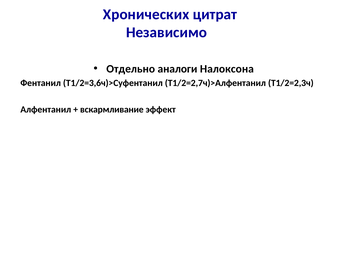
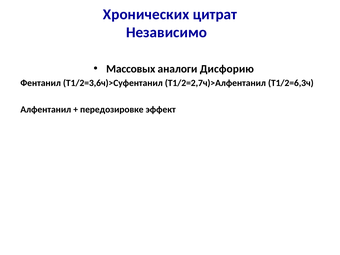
Отдельно: Отдельно -> Массовых
Налоксона: Налоксона -> Дисфорию
Т1/2=2,3ч: Т1/2=2,3ч -> Т1/2=6,3ч
вскармливание: вскармливание -> передозировке
